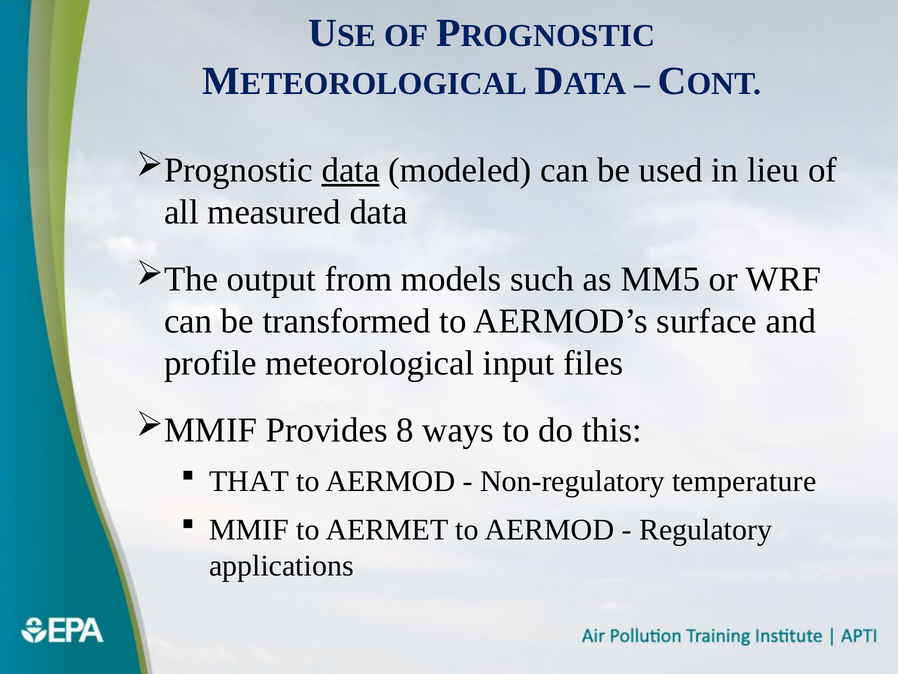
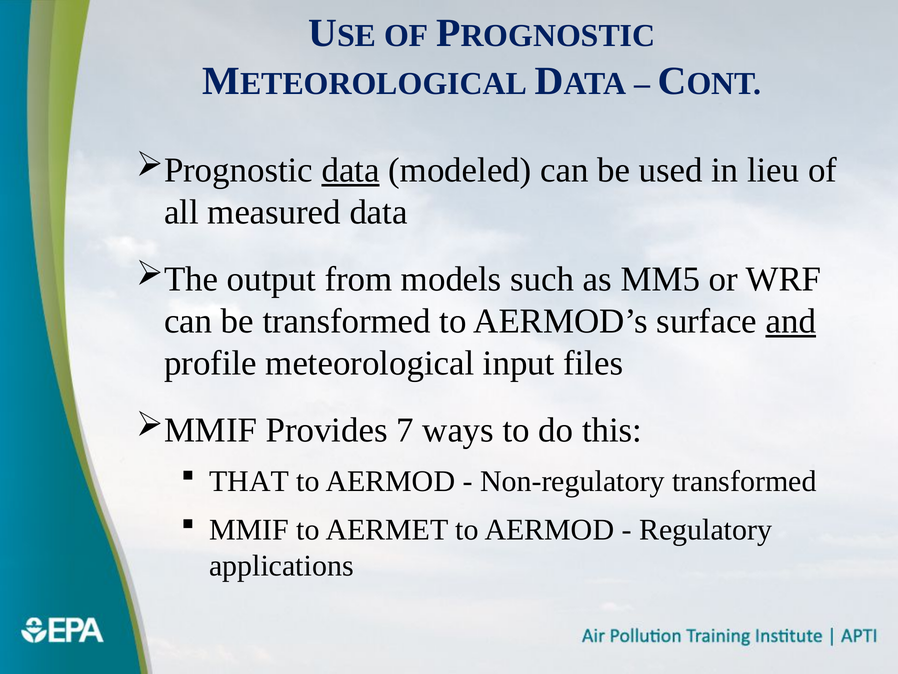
and underline: none -> present
8: 8 -> 7
Non-regulatory temperature: temperature -> transformed
